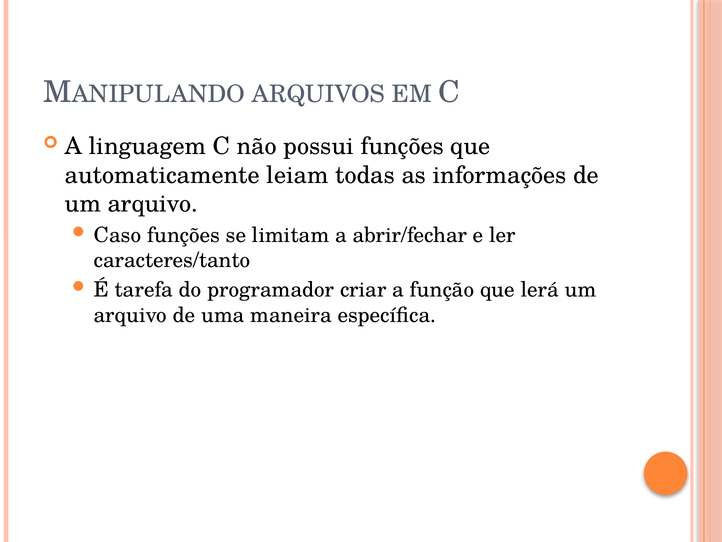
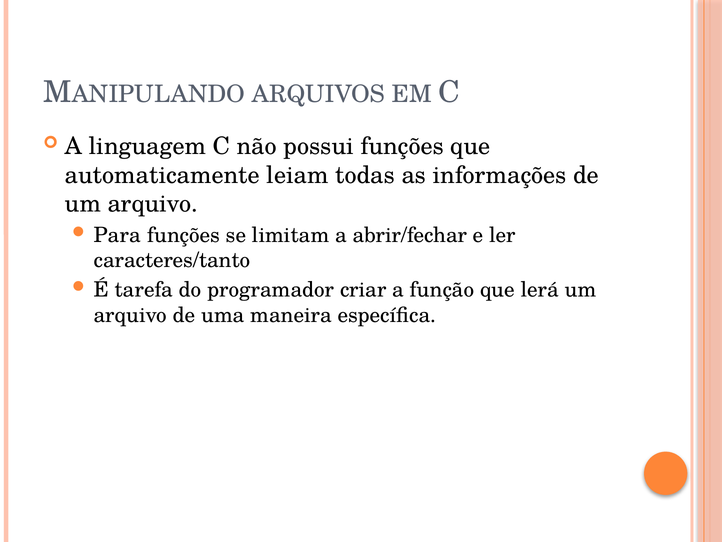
Caso: Caso -> Para
